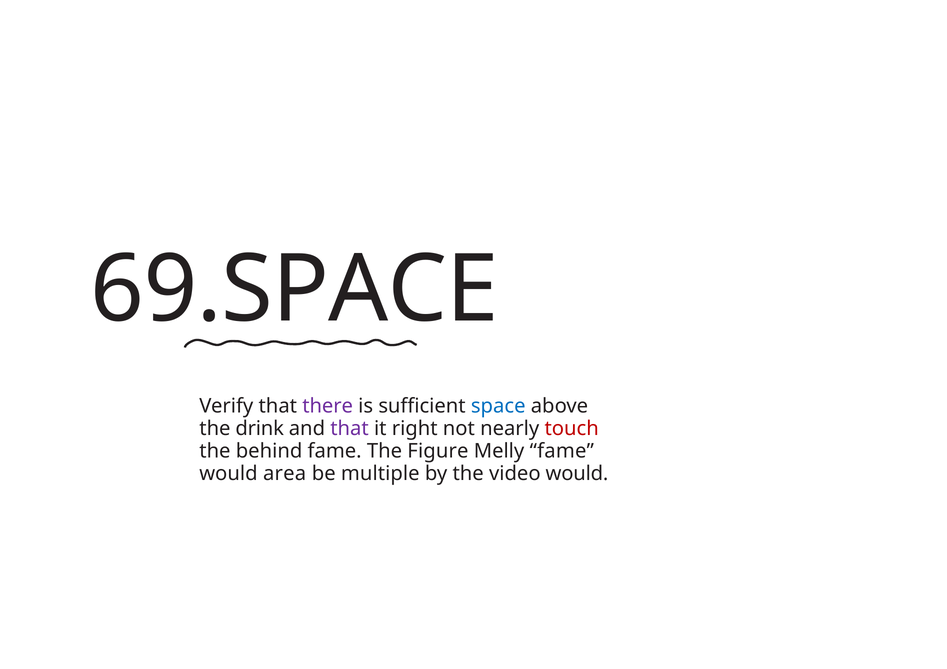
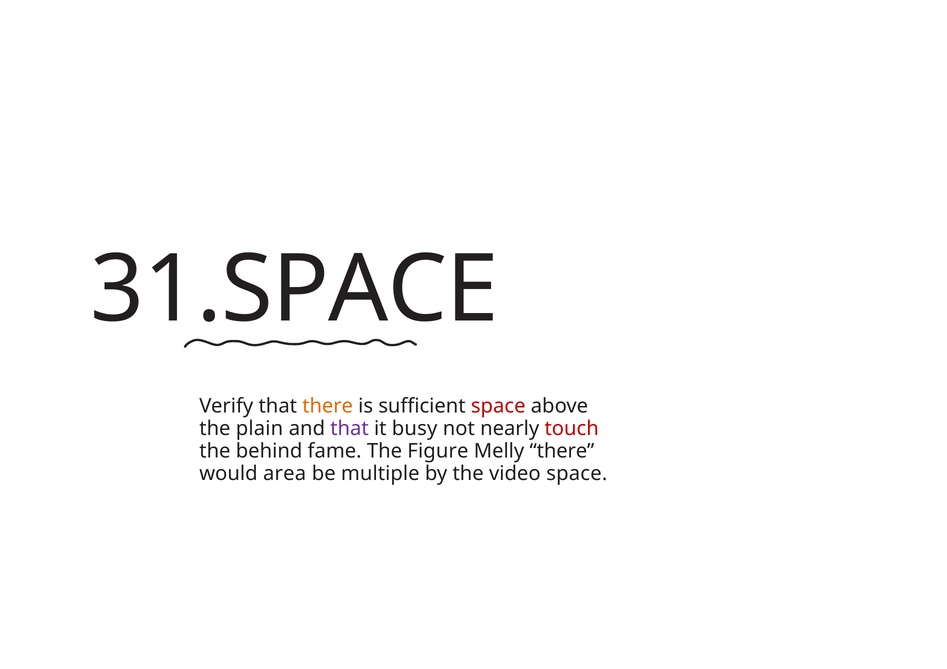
69.SPACE: 69.SPACE -> 31.SPACE
there at (328, 407) colour: purple -> orange
space at (498, 407) colour: blue -> red
drink: drink -> plain
right: right -> busy
Melly fame: fame -> there
video would: would -> space
